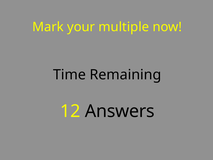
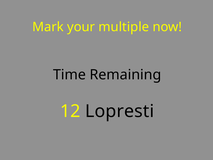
Answers: Answers -> Lopresti
